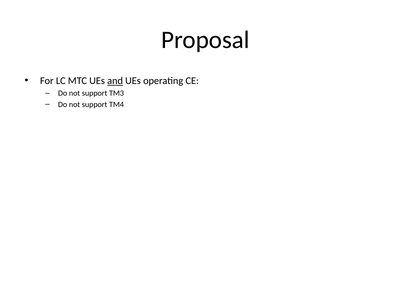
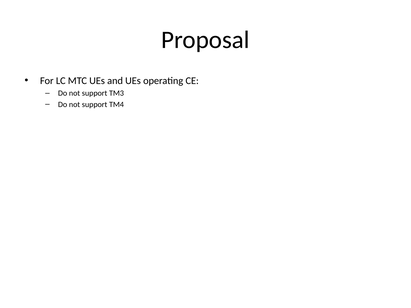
and underline: present -> none
